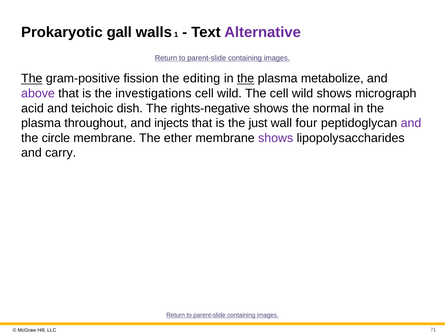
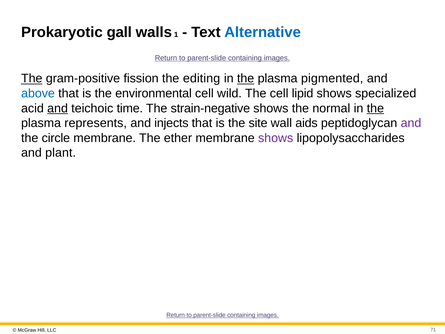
Alternative colour: purple -> blue
metabolize: metabolize -> pigmented
above colour: purple -> blue
investigations: investigations -> environmental
The cell wild: wild -> lipid
micrograph: micrograph -> specialized
and at (58, 108) underline: none -> present
dish: dish -> time
rights-negative: rights-negative -> strain-negative
the at (375, 108) underline: none -> present
throughout: throughout -> represents
just: just -> site
four: four -> aids
carry: carry -> plant
